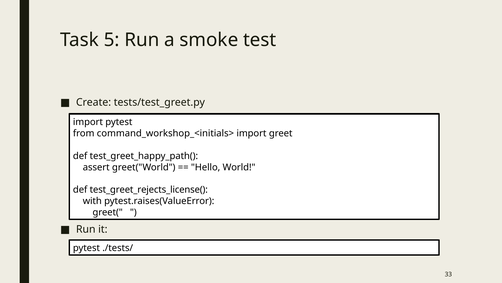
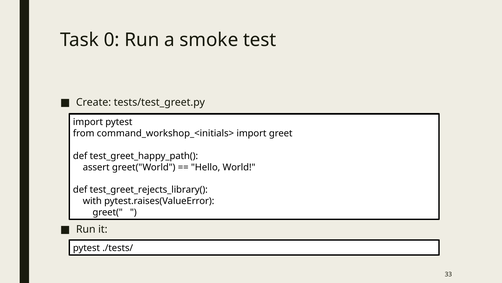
5: 5 -> 0
test_greet_rejects_license(: test_greet_rejects_license( -> test_greet_rejects_library(
